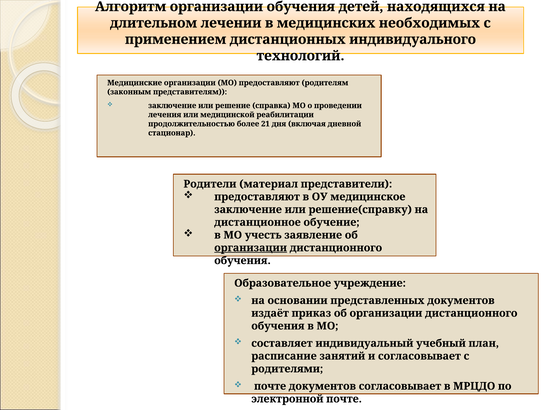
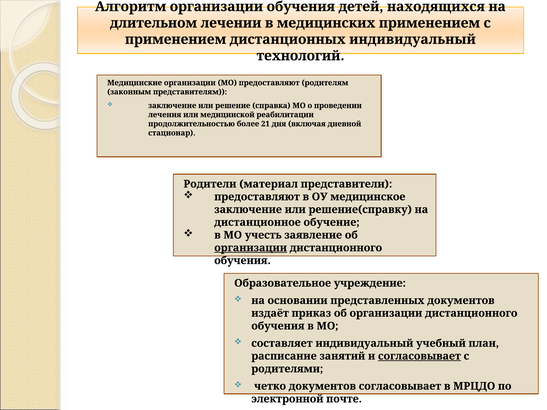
медицинских необходимых: необходимых -> применением
дистанционных индивидуального: индивидуального -> индивидуальный
согласовывает at (419, 356) underline: none -> present
почте at (270, 386): почте -> четко
